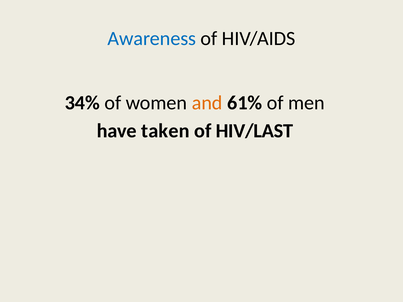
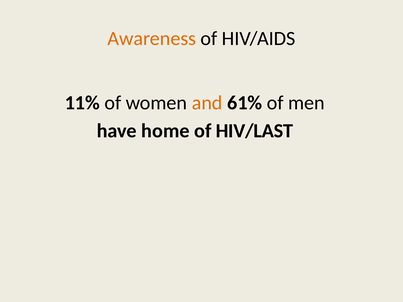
Awareness colour: blue -> orange
34%: 34% -> 11%
taken: taken -> home
